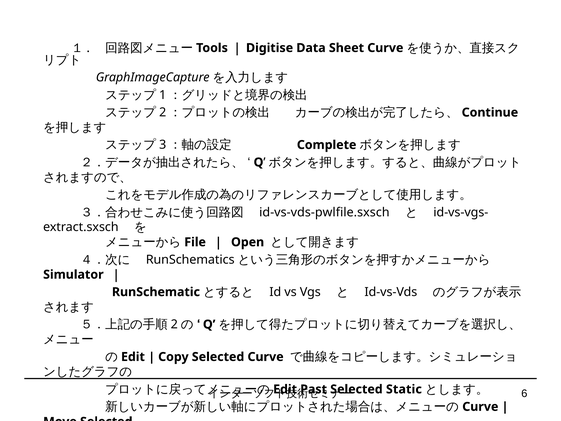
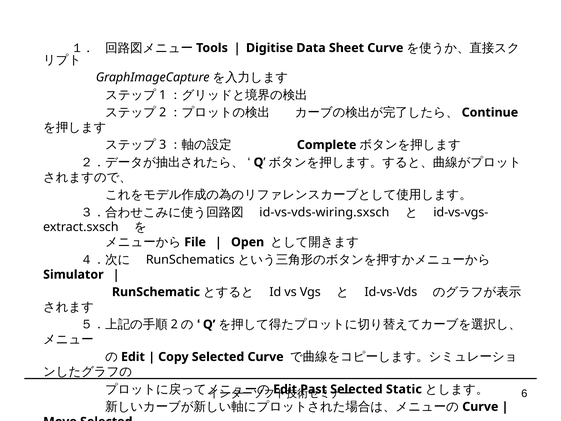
id-vs-vds-pwlfile.sxsch: id-vs-vds-pwlfile.sxsch -> id-vs-vds-wiring.sxsch
